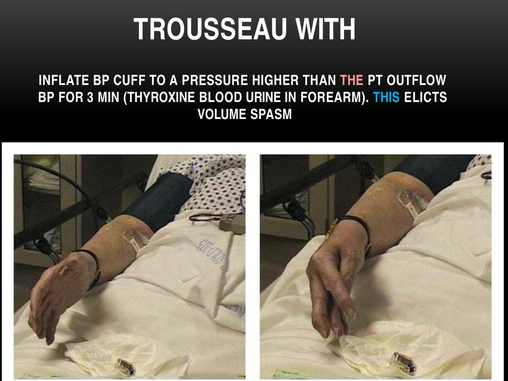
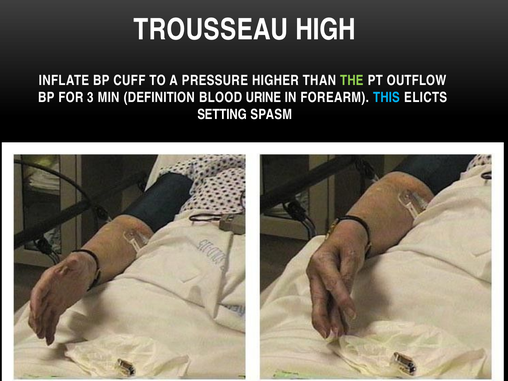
WITH: WITH -> HIGH
THE colour: pink -> light green
THYROXINE: THYROXINE -> DEFINITION
VOLUME: VOLUME -> SETTING
